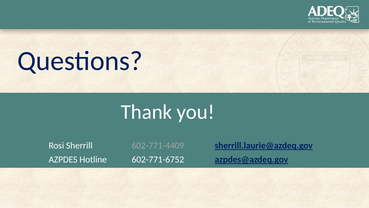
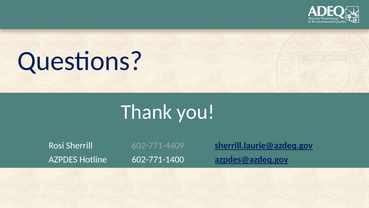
602-771-6752: 602-771-6752 -> 602-771-1400
